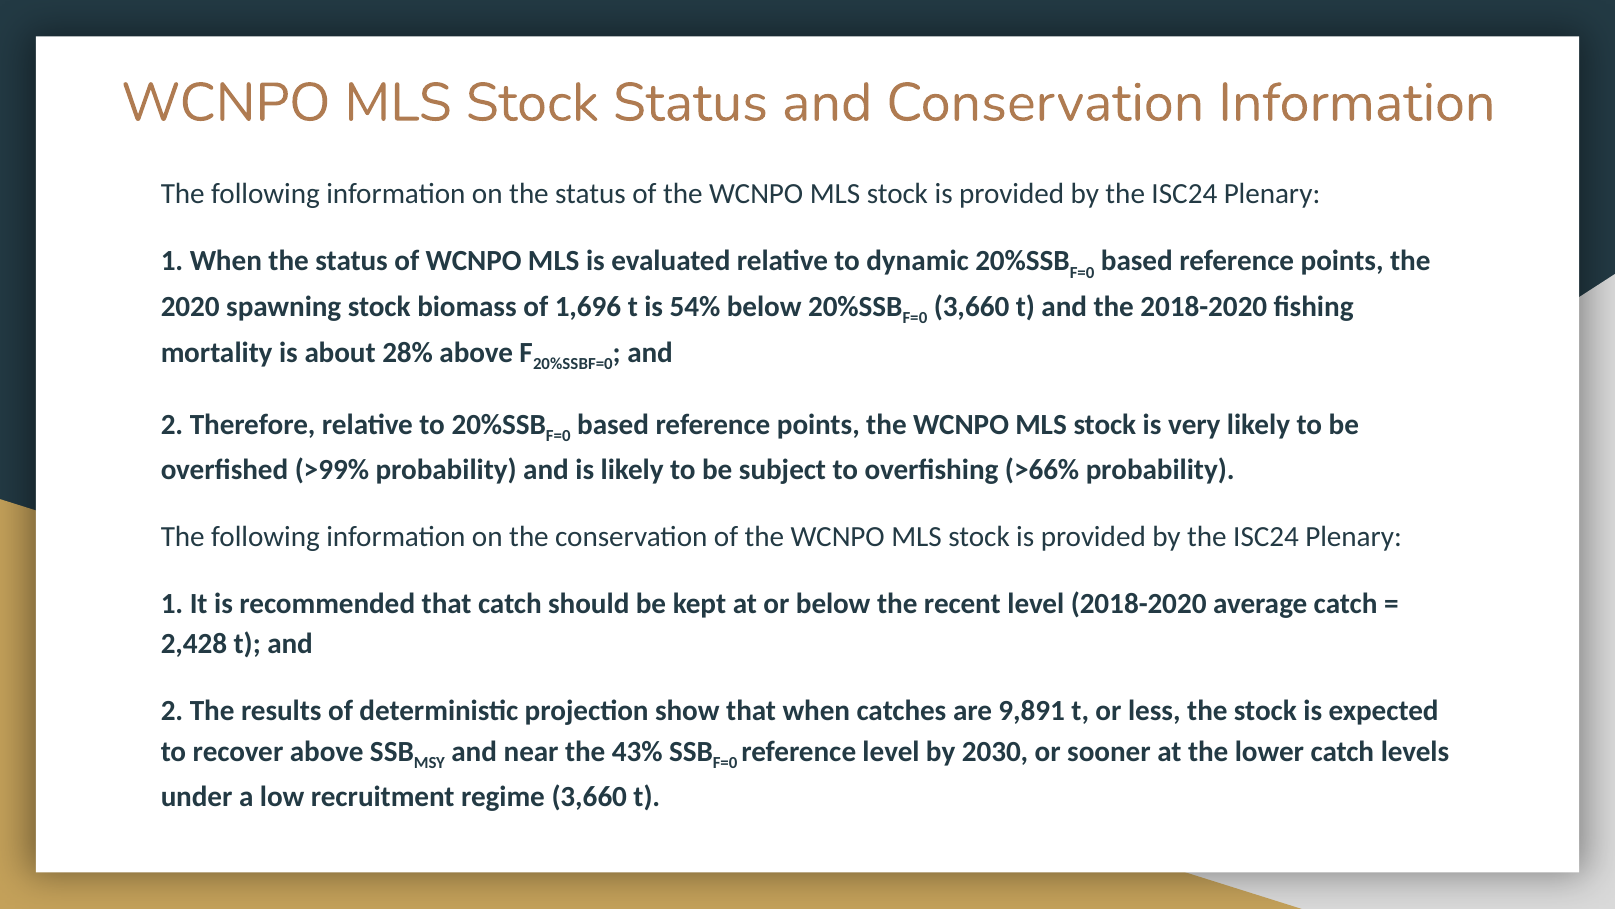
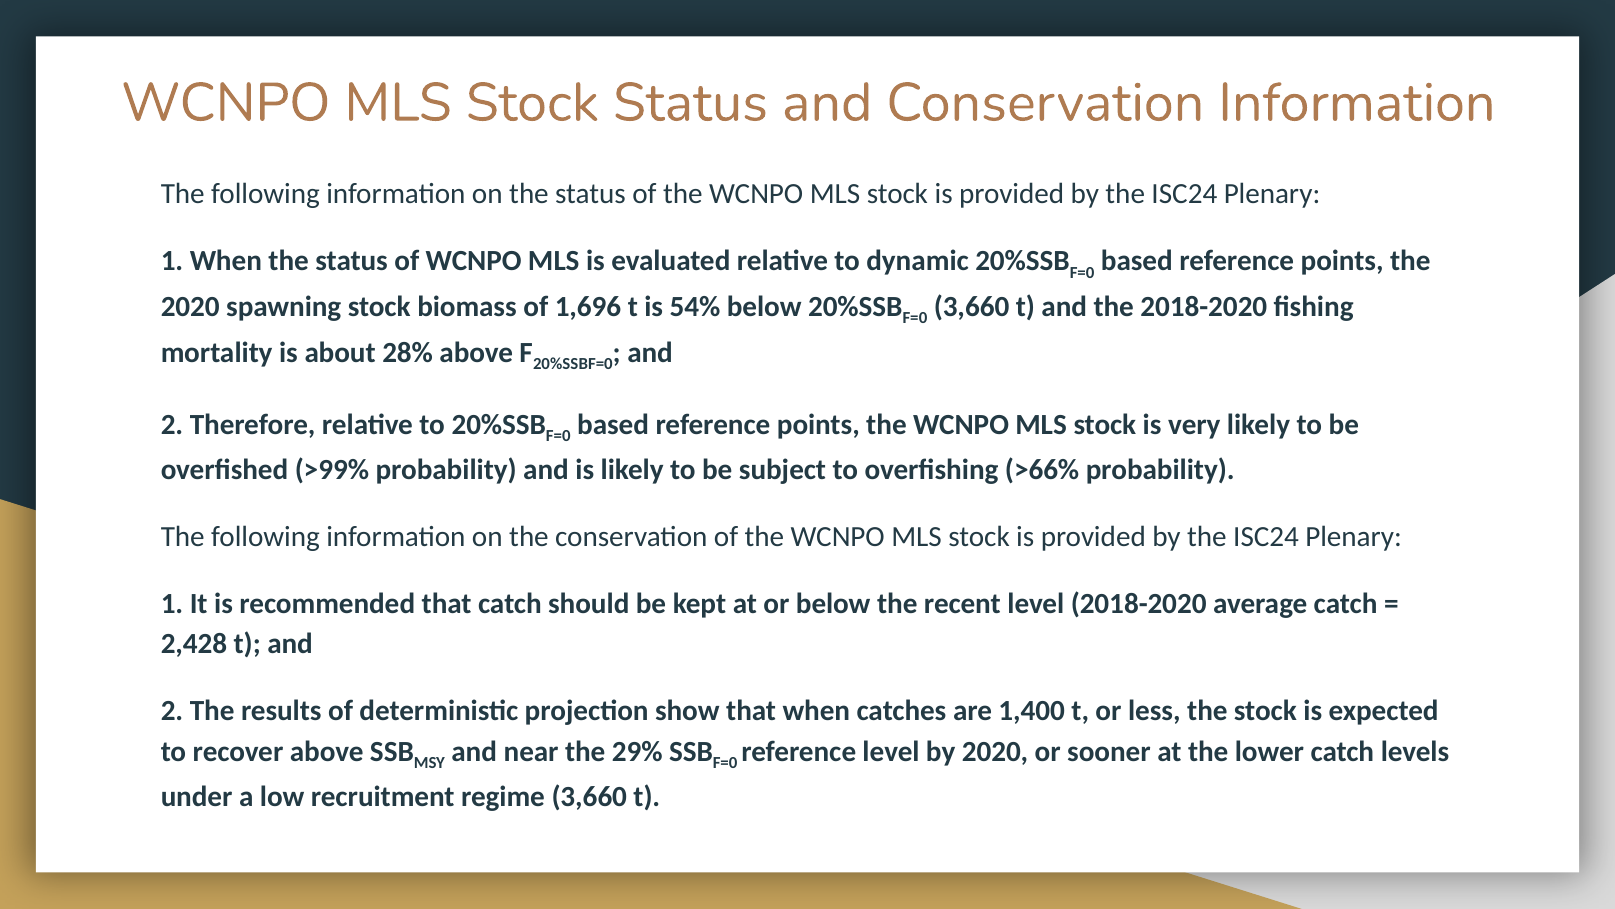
9,891: 9,891 -> 1,400
43%: 43% -> 29%
by 2030: 2030 -> 2020
